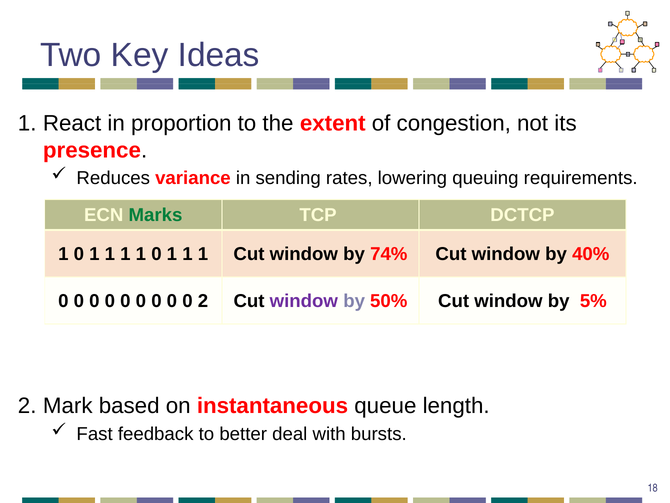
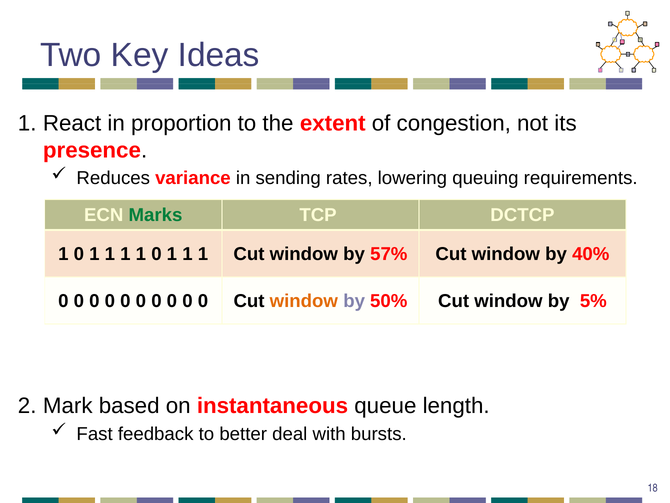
74%: 74% -> 57%
2 at (203, 301): 2 -> 0
window at (304, 301) colour: purple -> orange
